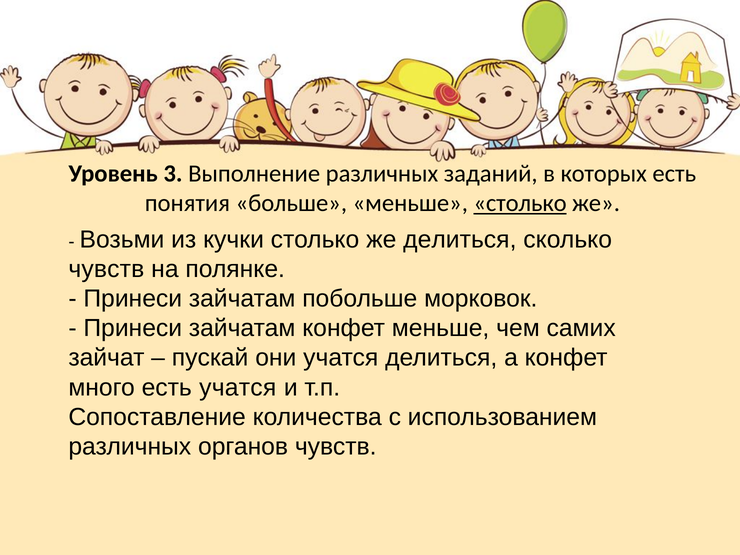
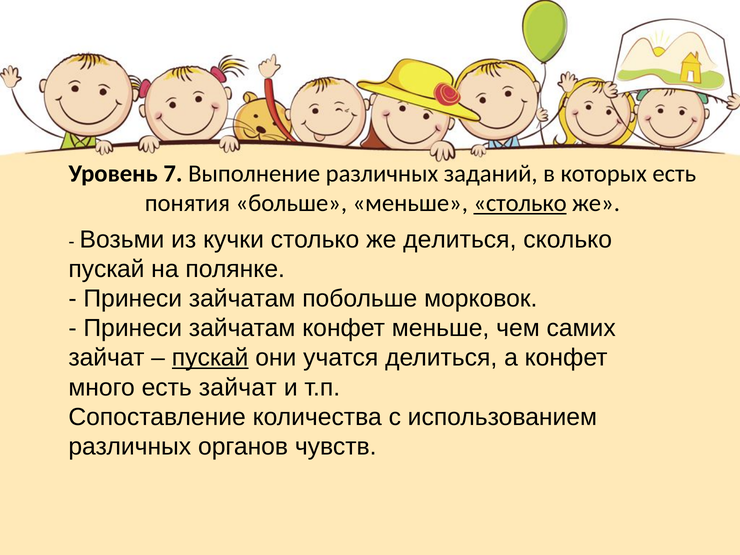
3: 3 -> 7
чувств at (106, 269): чувств -> пускай
пускай at (210, 358) underline: none -> present
есть учатся: учатся -> зайчат
